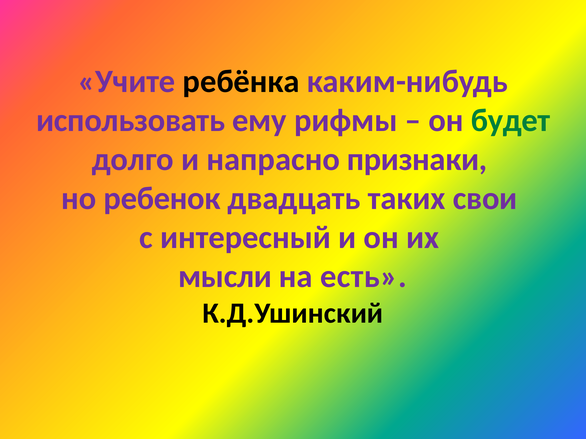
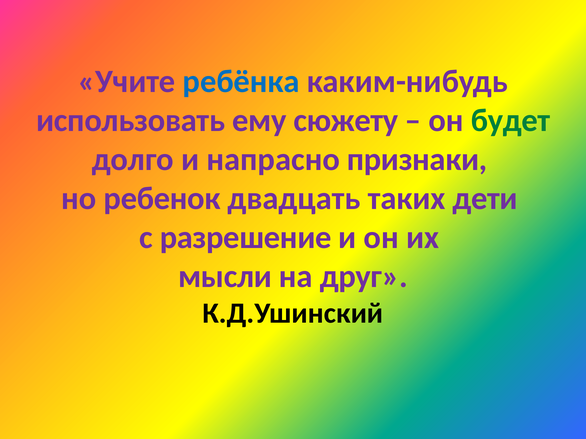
ребёнка colour: black -> blue
рифмы: рифмы -> сюжету
свои: свои -> дети
интересный: интересный -> разрешение
есть: есть -> друг
